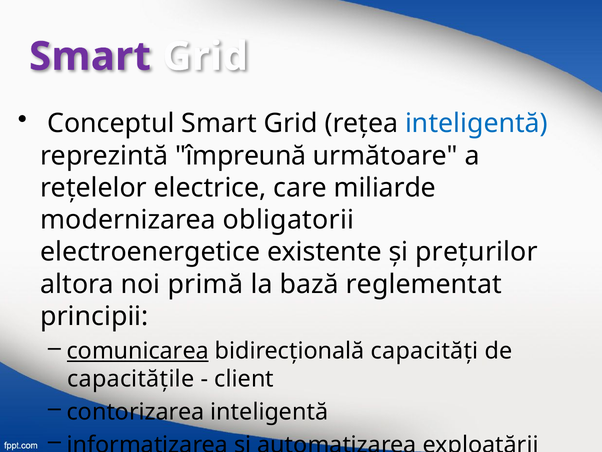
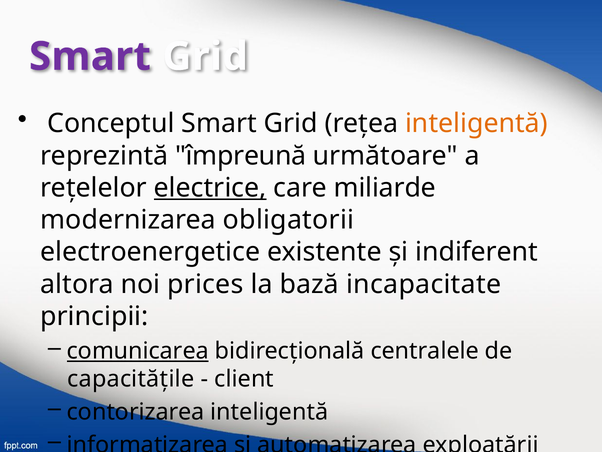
inteligentă at (476, 123) colour: blue -> orange
electrice at (210, 188) underline: none -> present
preţurilor: preţurilor -> indiferent
primă: primă -> prices
reglementat: reglementat -> incapacitate
capacităţi: capacităţi -> centralele
